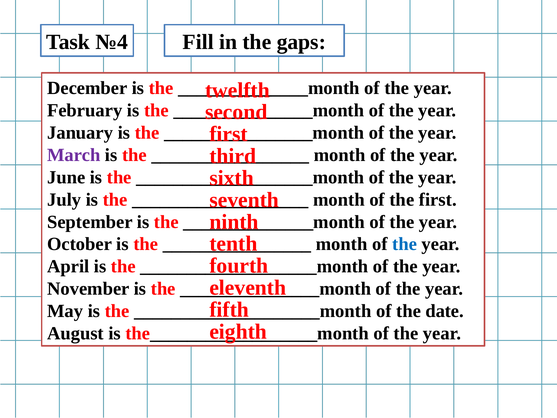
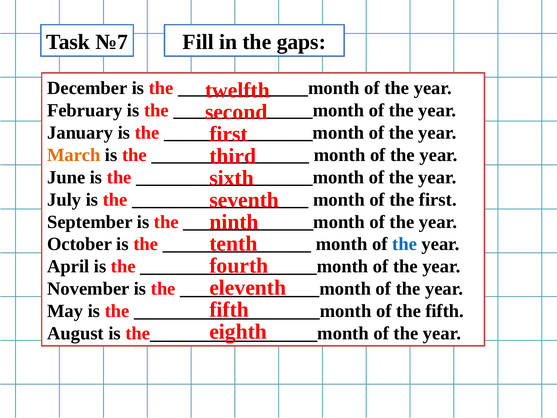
№4: №4 -> №7
March colour: purple -> orange
the date: date -> fifth
